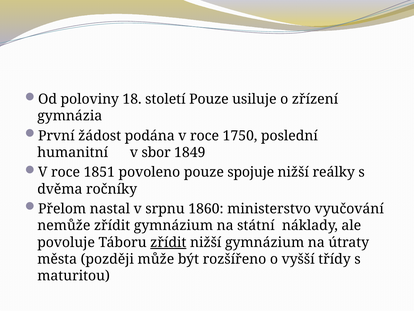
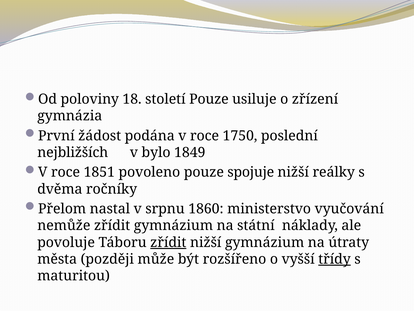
humanitní: humanitní -> nejbližších
sbor: sbor -> bylo
třídy underline: none -> present
